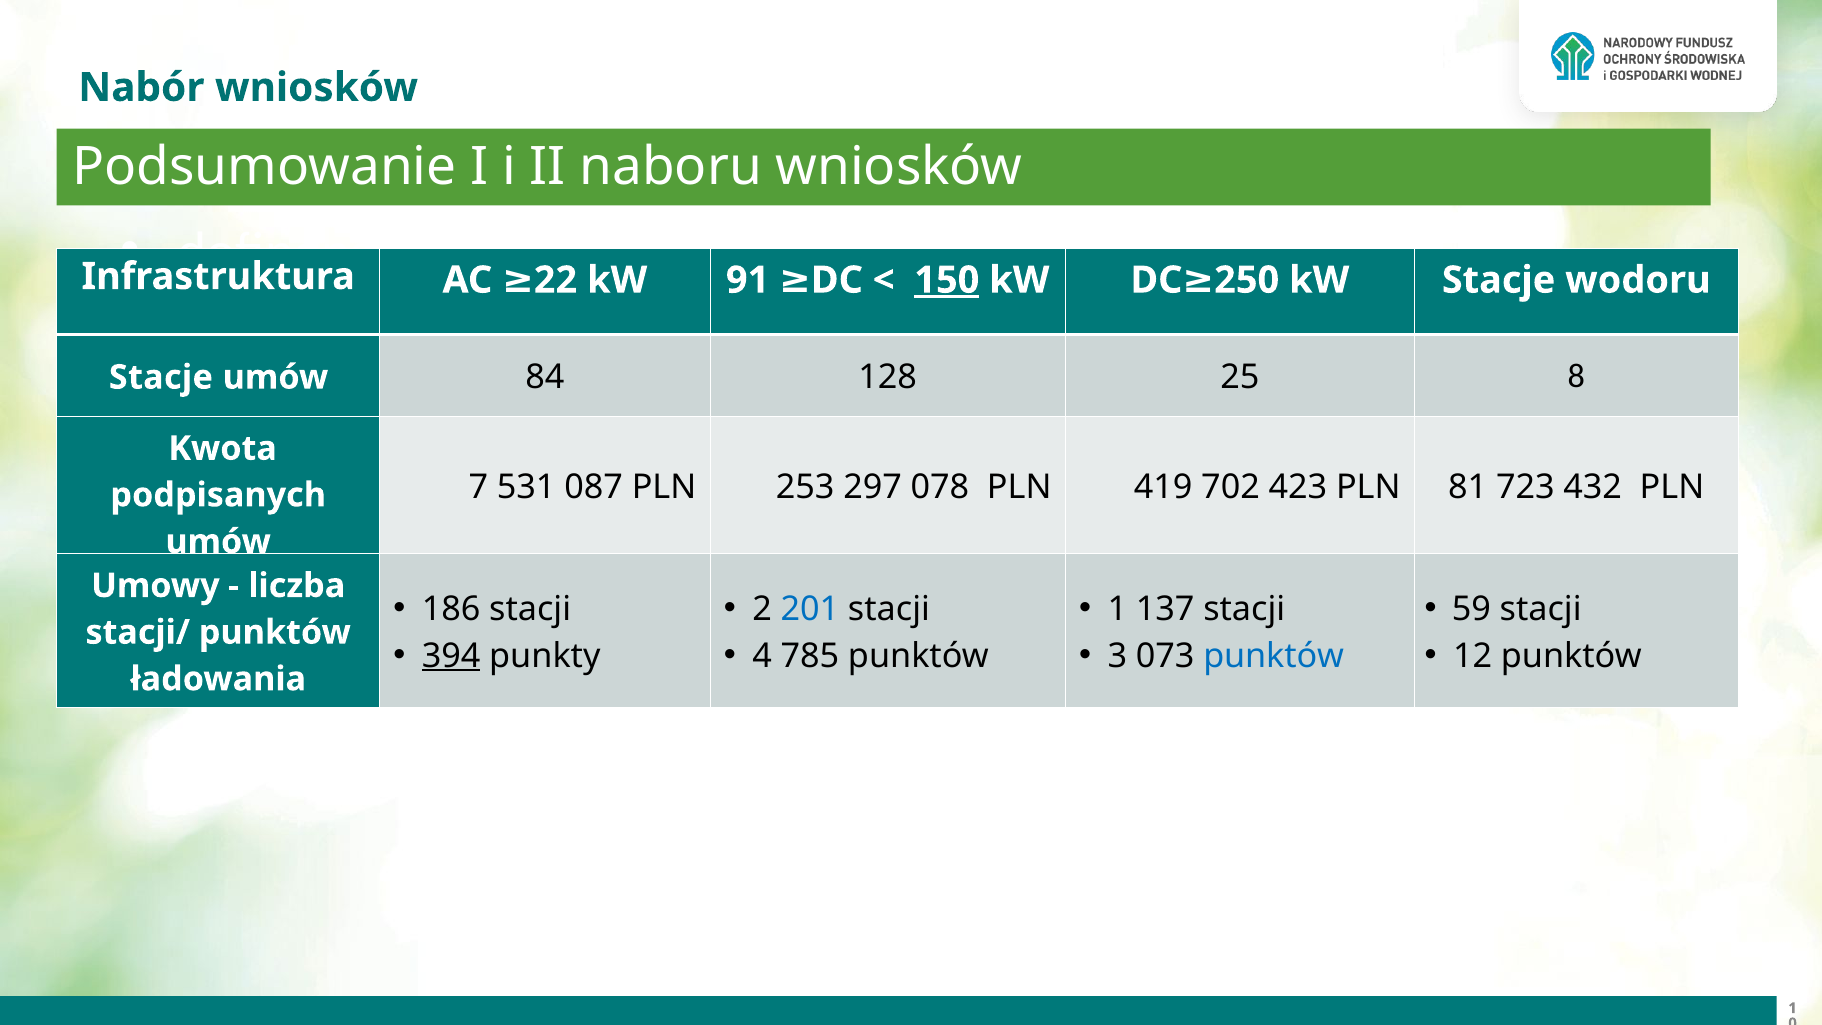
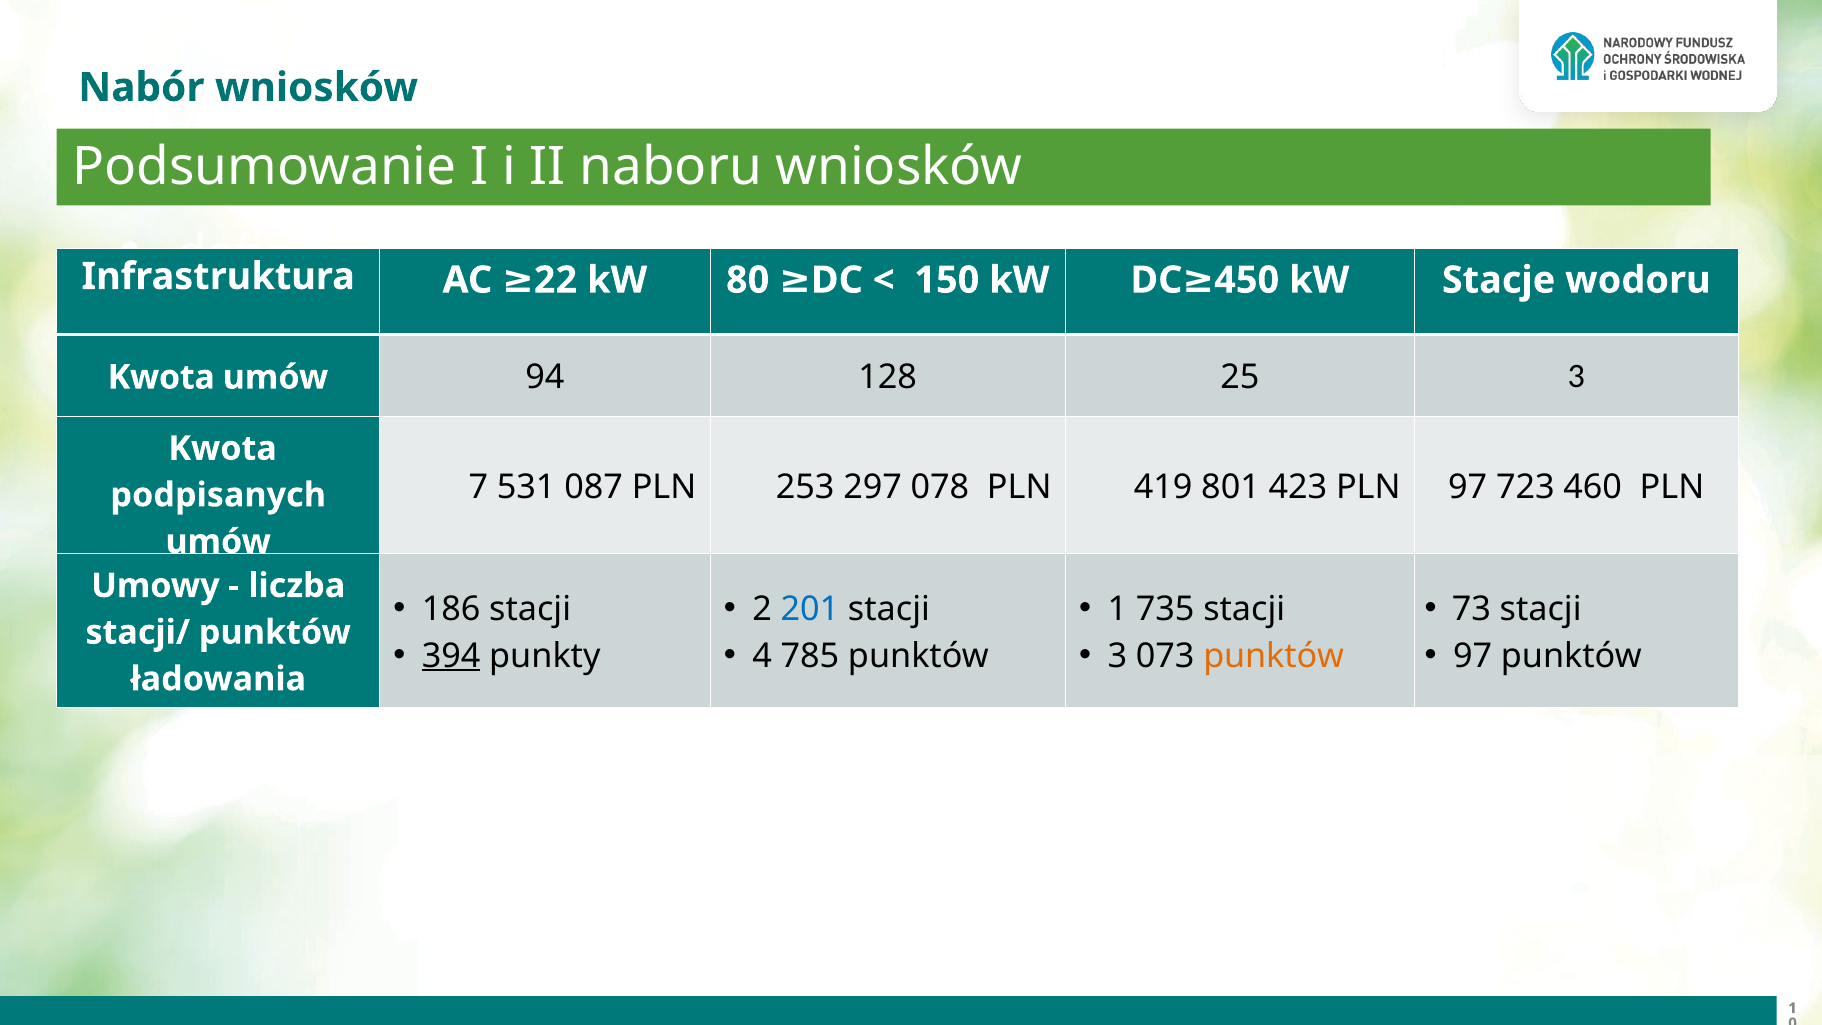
91: 91 -> 80
150 underline: present -> none
250: 250 -> 450
Stacje at (161, 377): Stacje -> Kwota
84: 84 -> 94
25 8: 8 -> 3
702: 702 -> 801
PLN 81: 81 -> 97
432: 432 -> 460
137: 137 -> 735
59: 59 -> 73
punktów at (1274, 656) colour: blue -> orange
12 at (1473, 656): 12 -> 97
